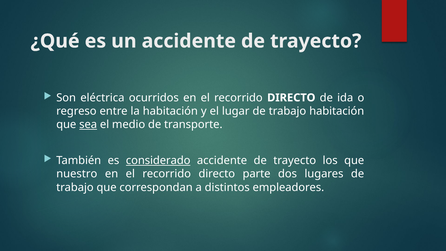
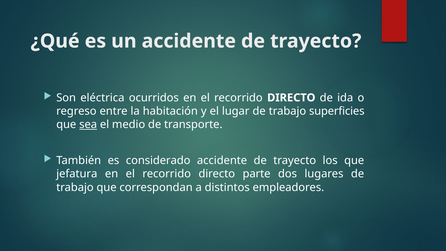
trabajo habitación: habitación -> superficies
considerado underline: present -> none
nuestro: nuestro -> jefatura
